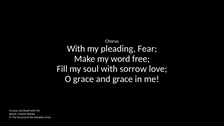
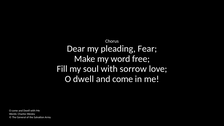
With at (76, 49): With -> Dear
O grace: grace -> dwell
and grace: grace -> come
